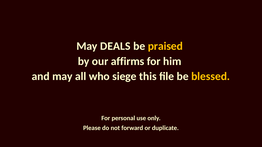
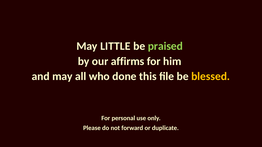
DEALS: DEALS -> LITTLE
praised colour: yellow -> light green
siege: siege -> done
